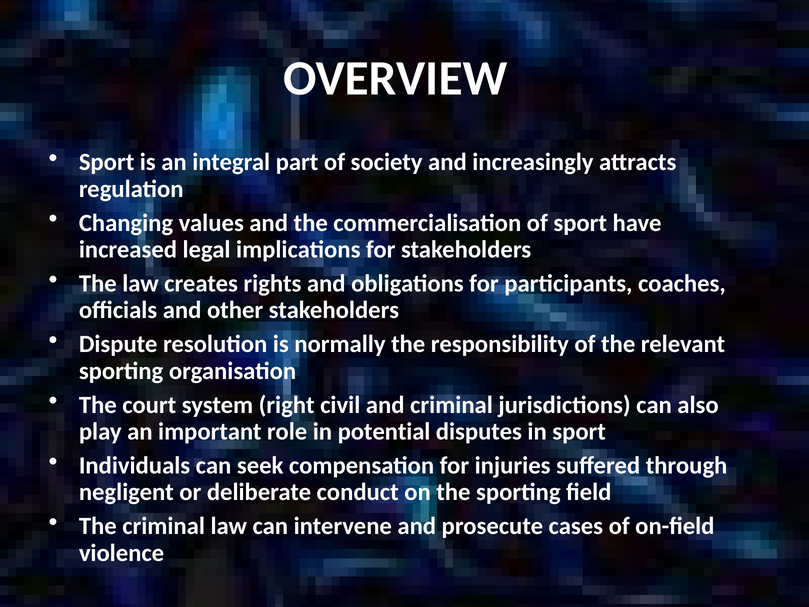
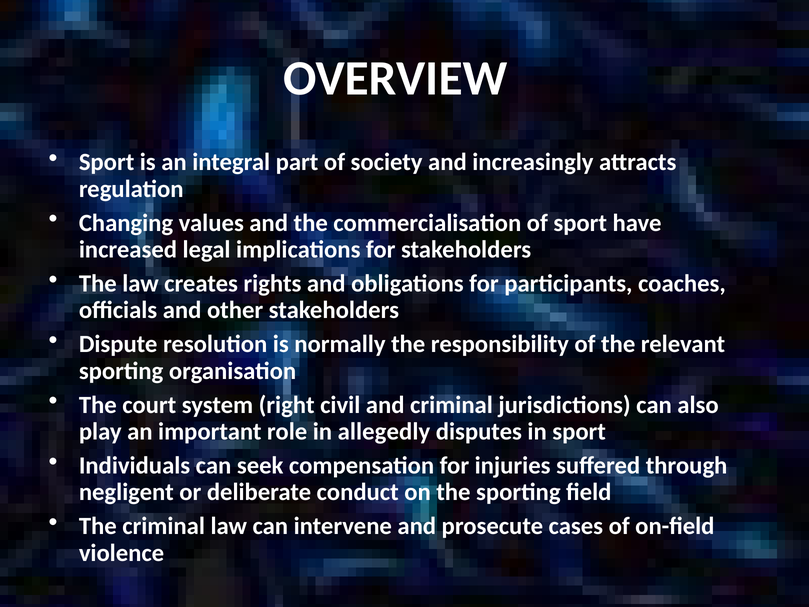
potential: potential -> allegedly
